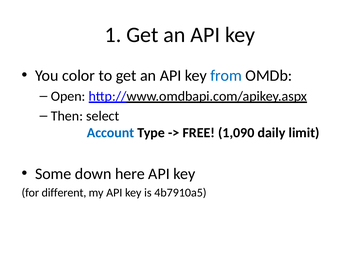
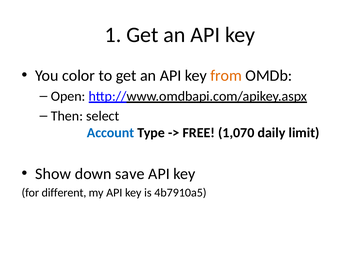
from colour: blue -> orange
1,090: 1,090 -> 1,070
Some: Some -> Show
here: here -> save
